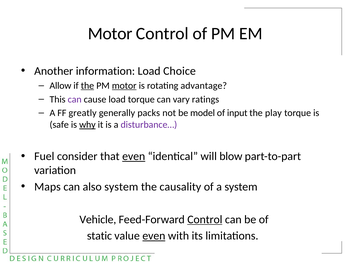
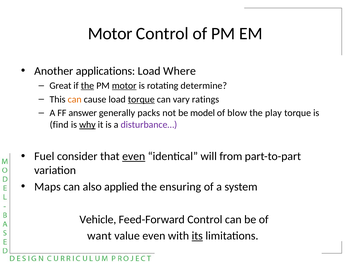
information: information -> applications
Choice: Choice -> Where
Allow: Allow -> Great
advantage: advantage -> determine
can at (75, 99) colour: purple -> orange
torque at (141, 99) underline: none -> present
greatly: greatly -> answer
input: input -> blow
safe: safe -> find
blow: blow -> from
also system: system -> applied
causality: causality -> ensuring
Control at (205, 220) underline: present -> none
static: static -> want
even at (154, 236) underline: present -> none
its underline: none -> present
